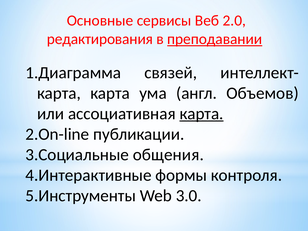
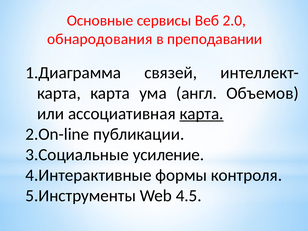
редактирования: редактирования -> обнародования
преподавании underline: present -> none
общения: общения -> усиление
3.0: 3.0 -> 4.5
